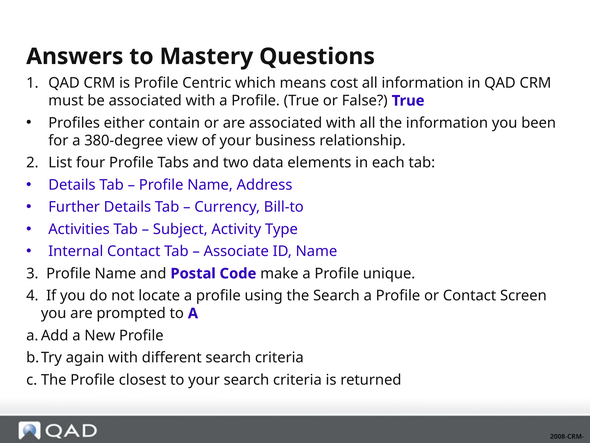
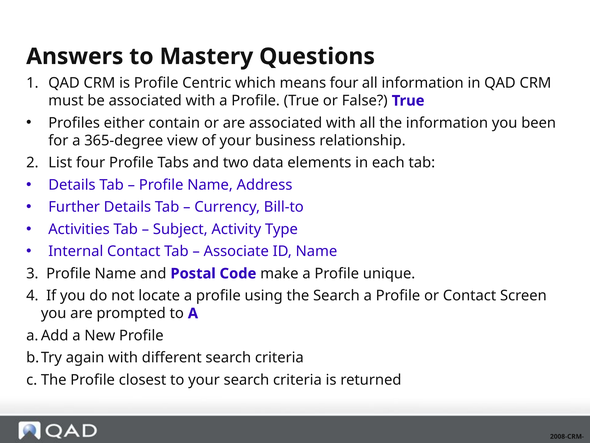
means cost: cost -> four
380-degree: 380-degree -> 365-degree
